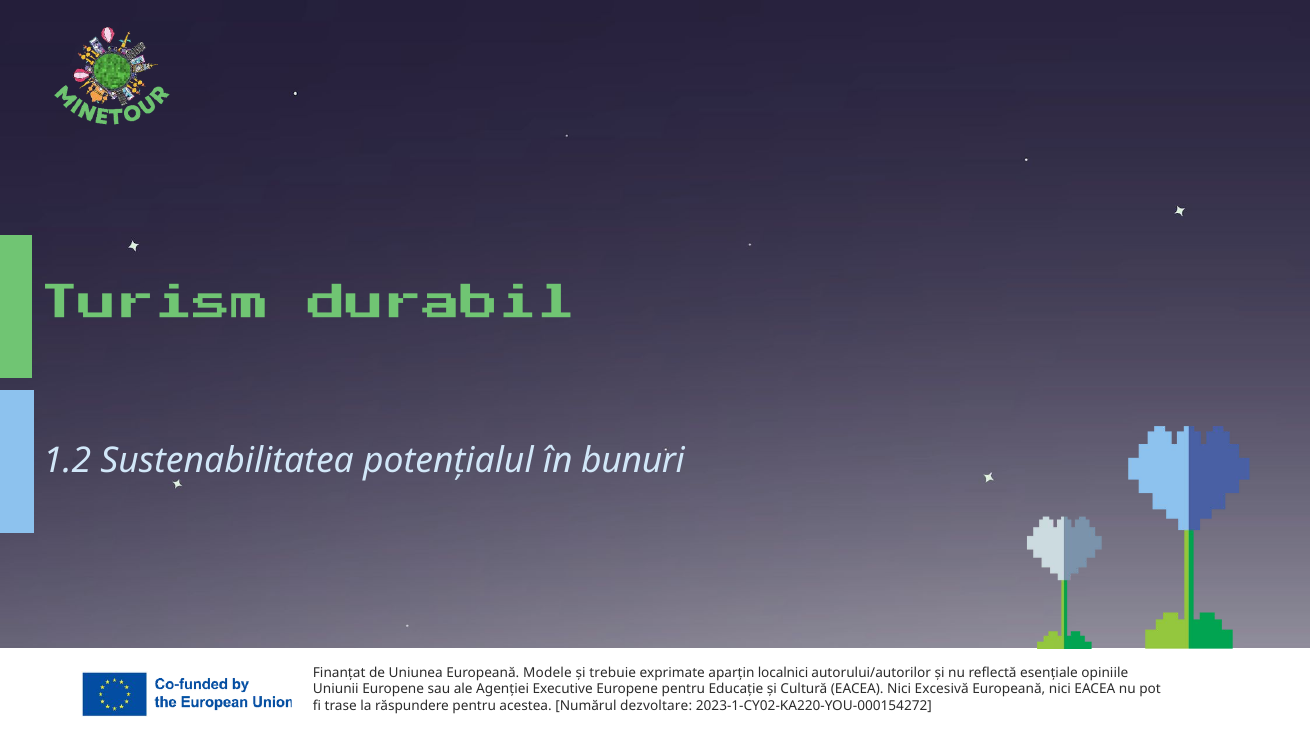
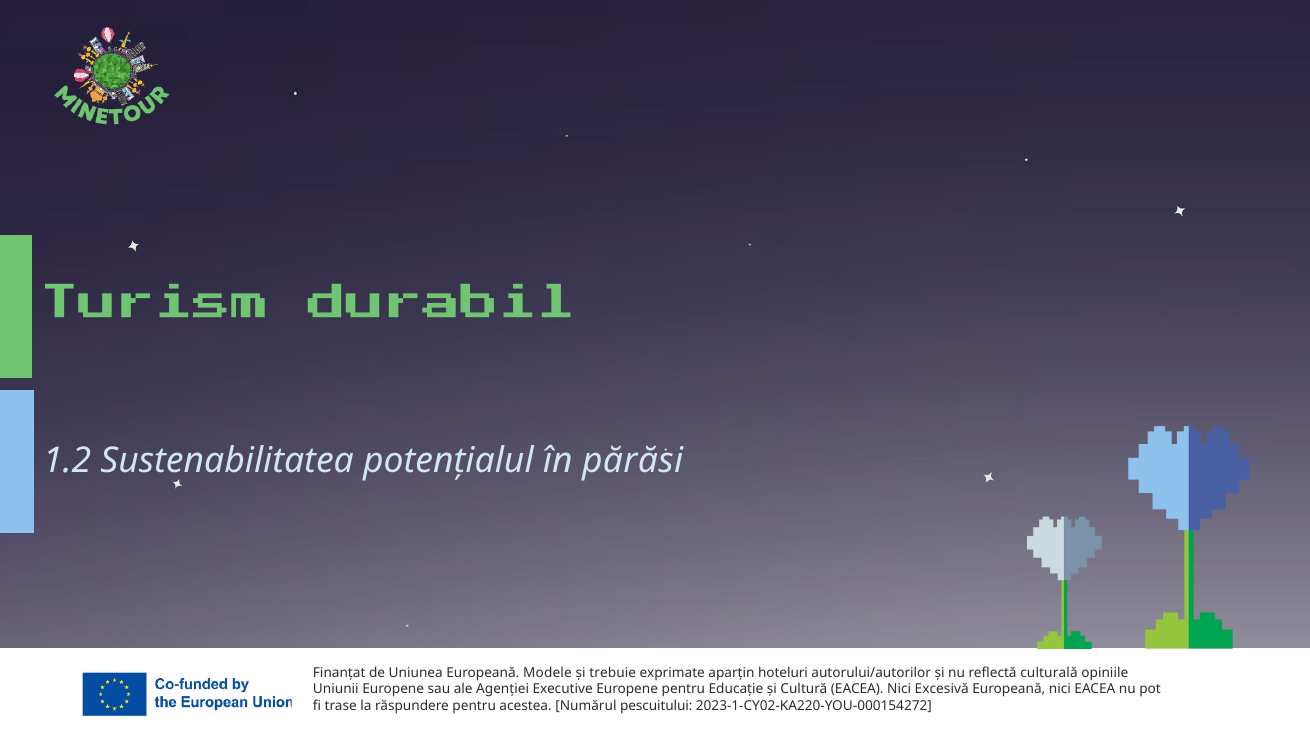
bunuri: bunuri -> părăsi
localnici: localnici -> hoteluri
esențiale: esențiale -> culturală
dezvoltare: dezvoltare -> pescuitului
